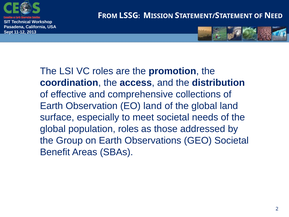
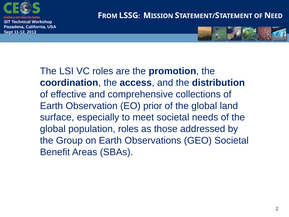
EO land: land -> prior
